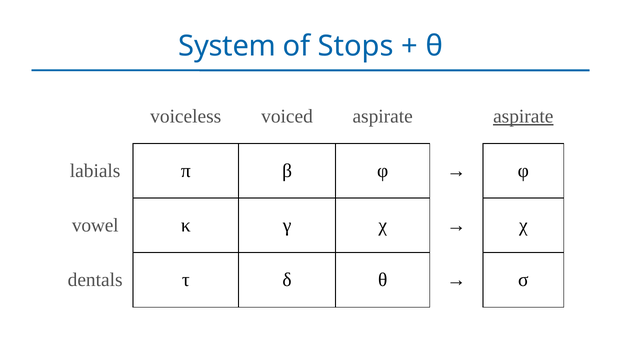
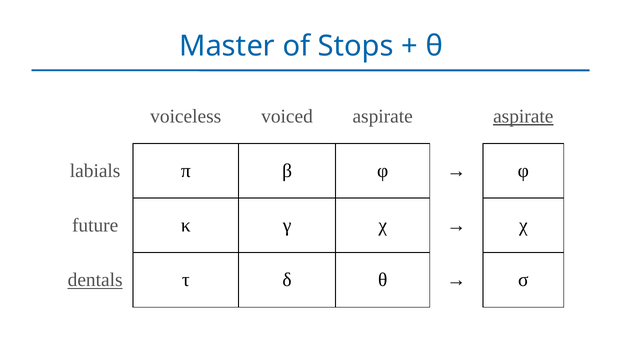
System: System -> Master
vowel: vowel -> future
dentals underline: none -> present
